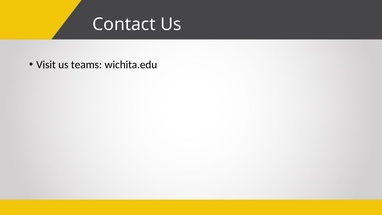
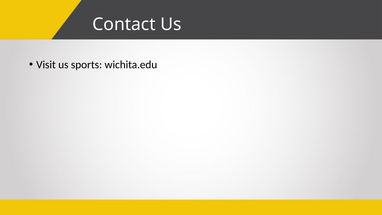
teams: teams -> sports
